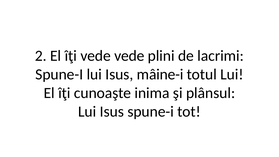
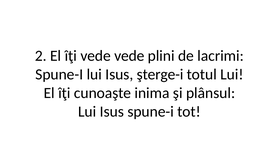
mâine-i: mâine-i -> şterge-i
